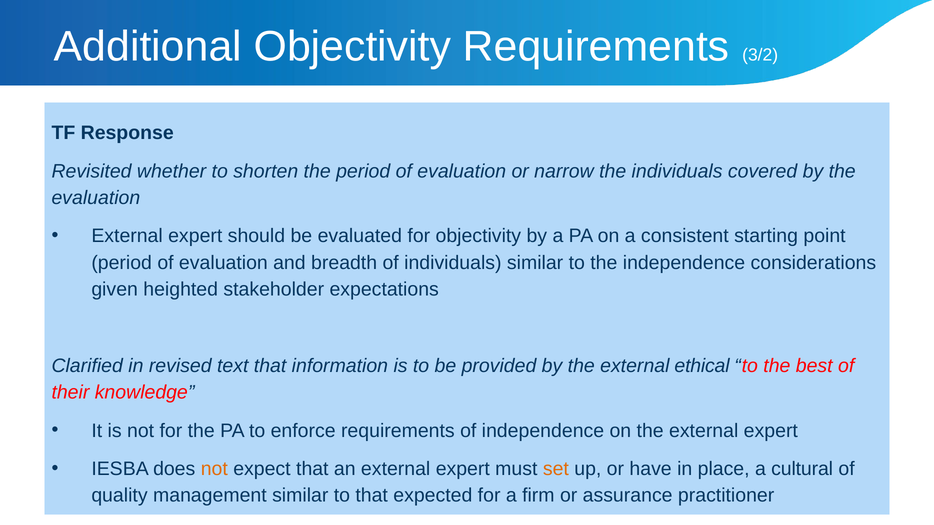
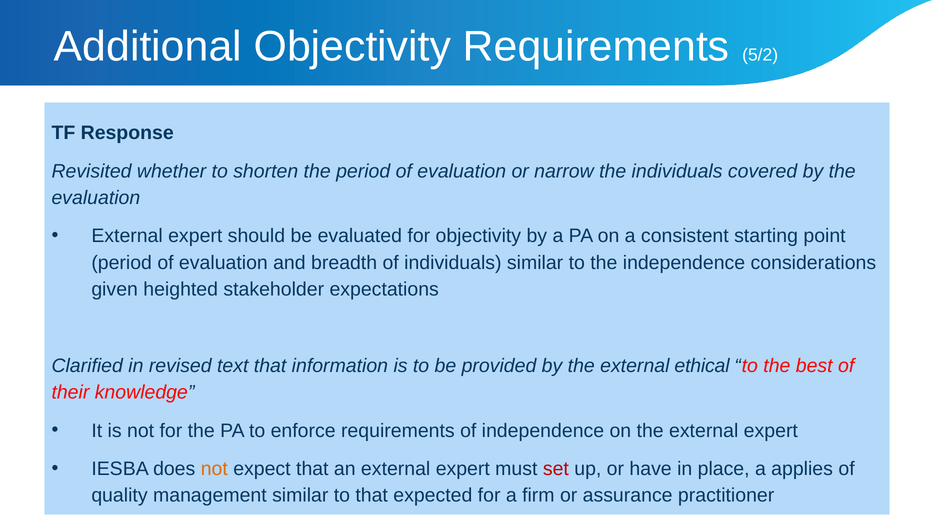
3/2: 3/2 -> 5/2
set colour: orange -> red
cultural: cultural -> applies
